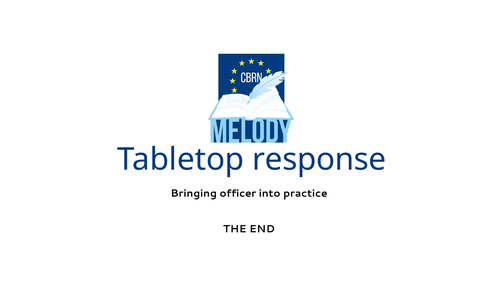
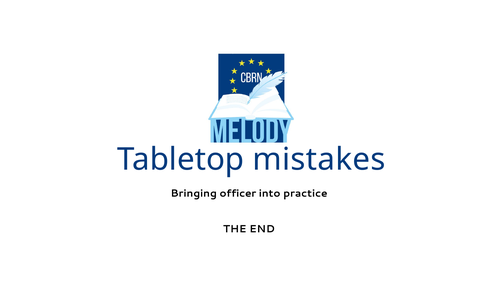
response: response -> mistakes
